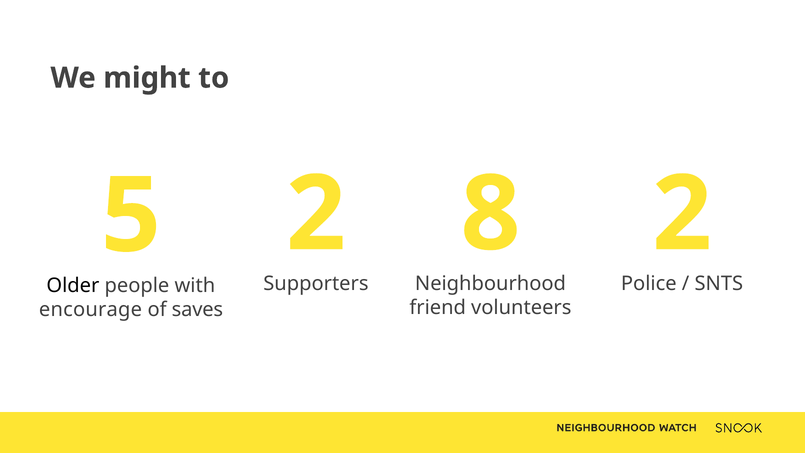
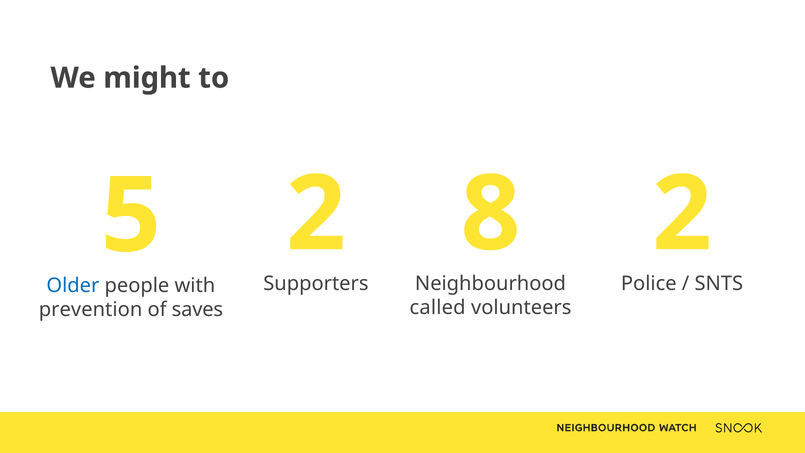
Older colour: black -> blue
friend: friend -> called
encourage: encourage -> prevention
